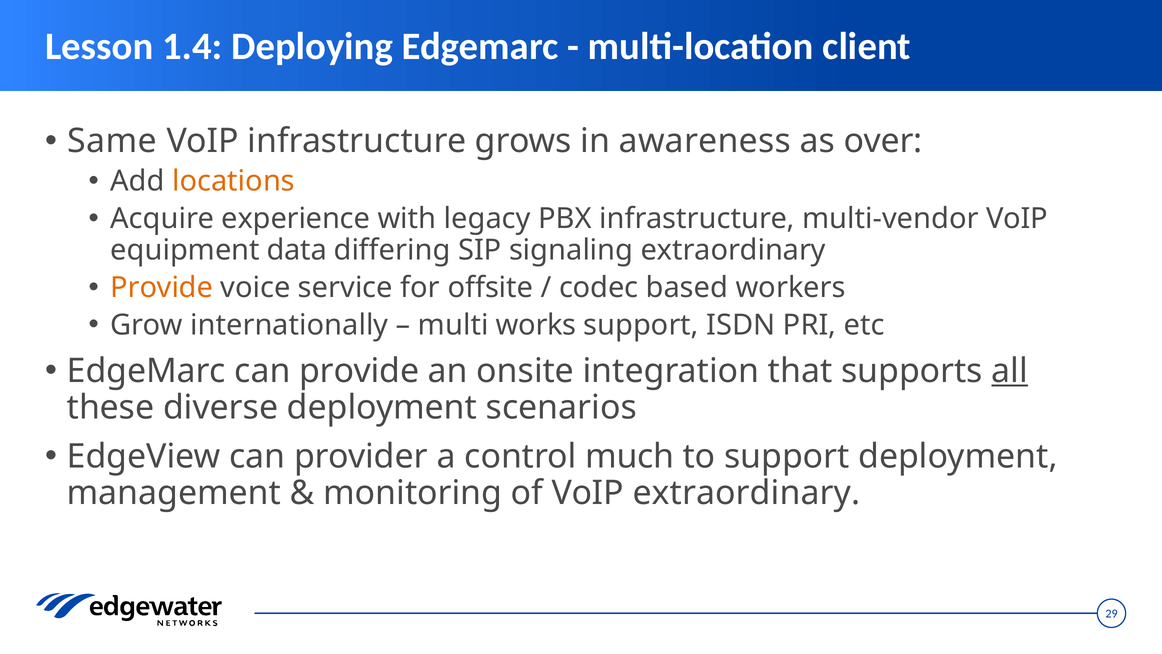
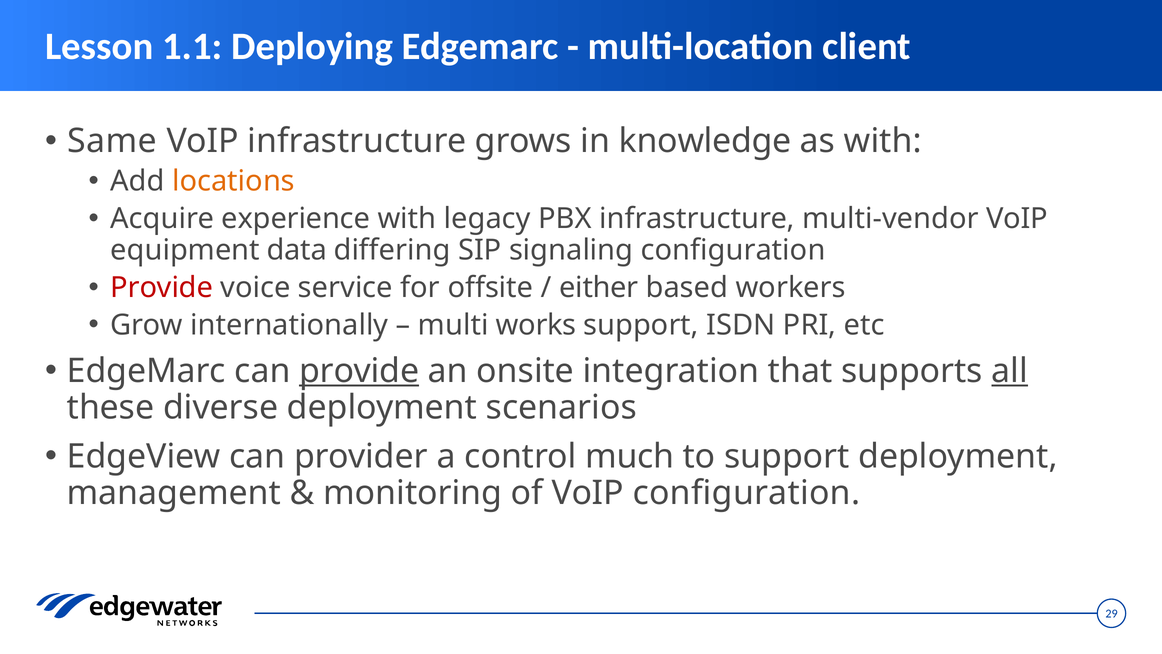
1.4: 1.4 -> 1.1
awareness: awareness -> knowledge
as over: over -> with
signaling extraordinary: extraordinary -> configuration
Provide at (162, 287) colour: orange -> red
codec: codec -> either
provide at (359, 371) underline: none -> present
VoIP extraordinary: extraordinary -> configuration
